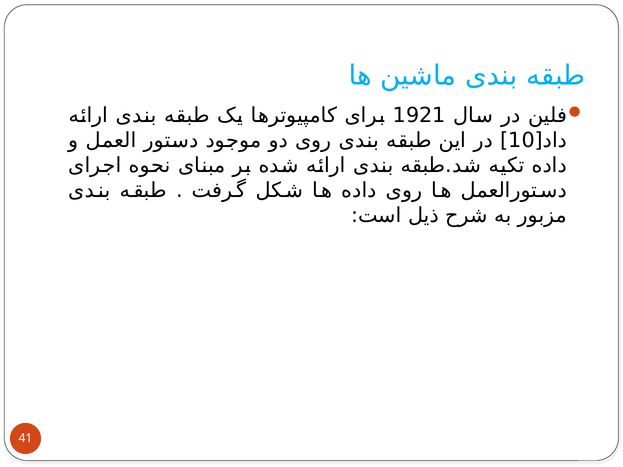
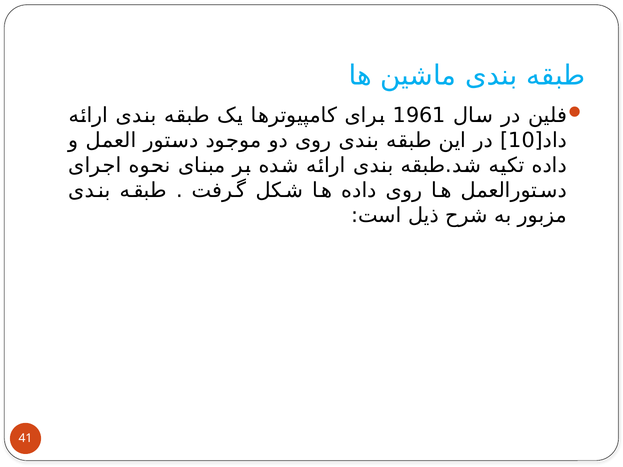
1921: 1921 -> 1961
